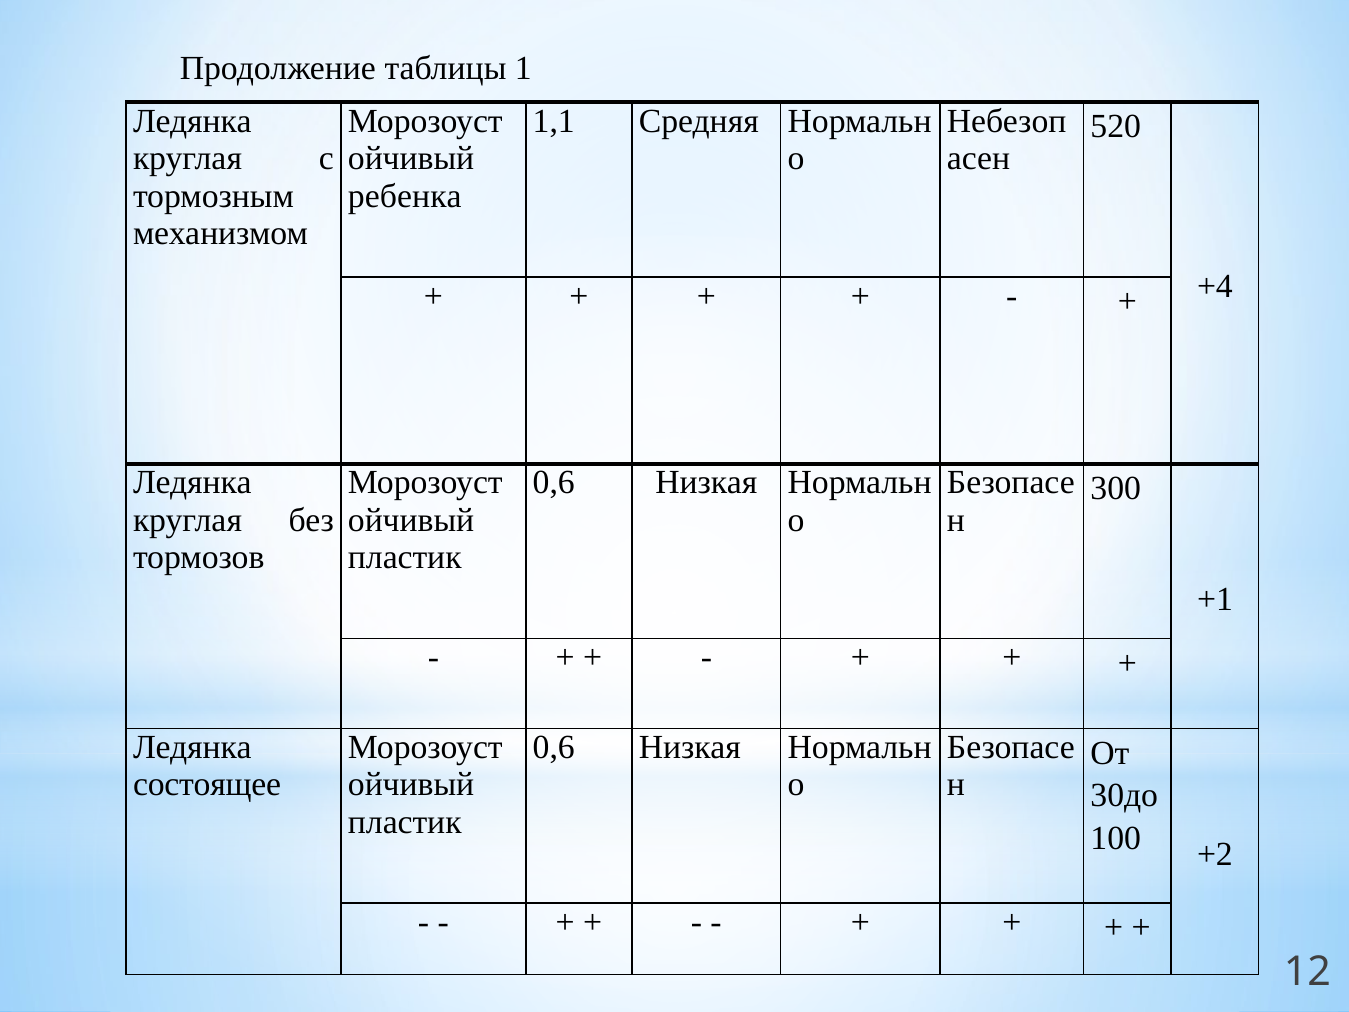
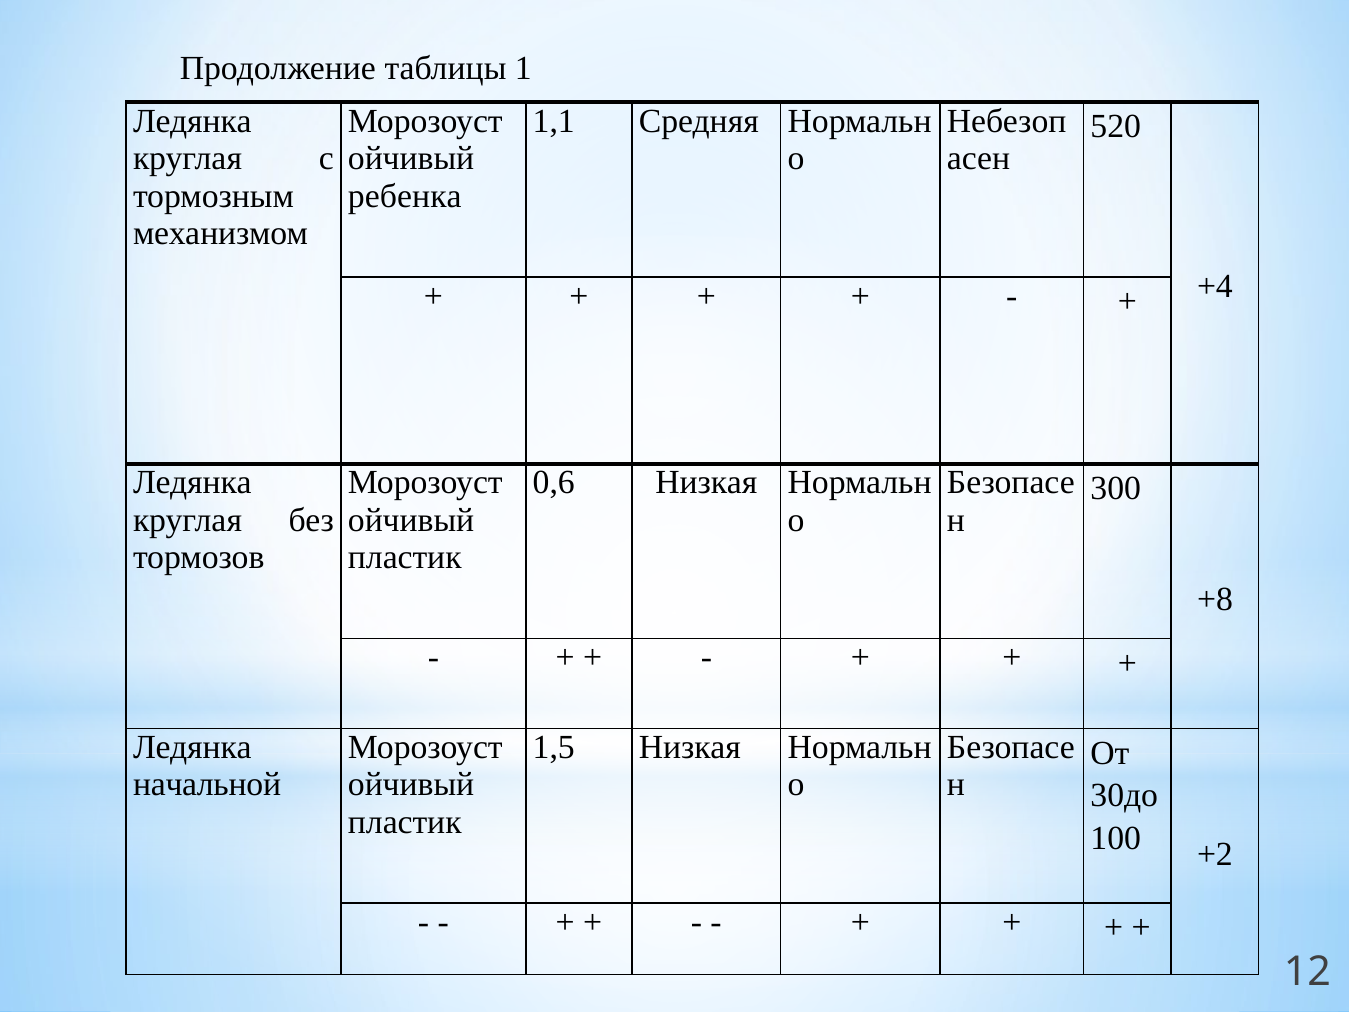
+1: +1 -> +8
0,6 at (554, 747): 0,6 -> 1,5
состоящее: состоящее -> начальной
